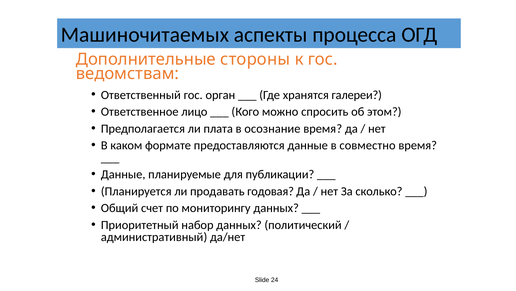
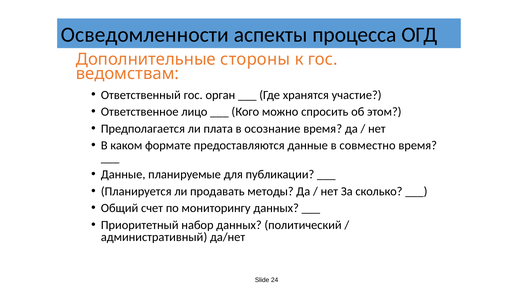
Машиночитаемых: Машиночитаемых -> Осведомленности
галереи: галереи -> участие
годовая: годовая -> методы
